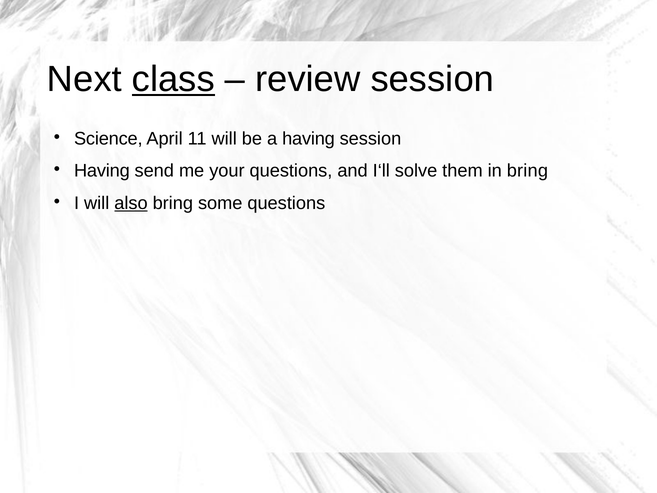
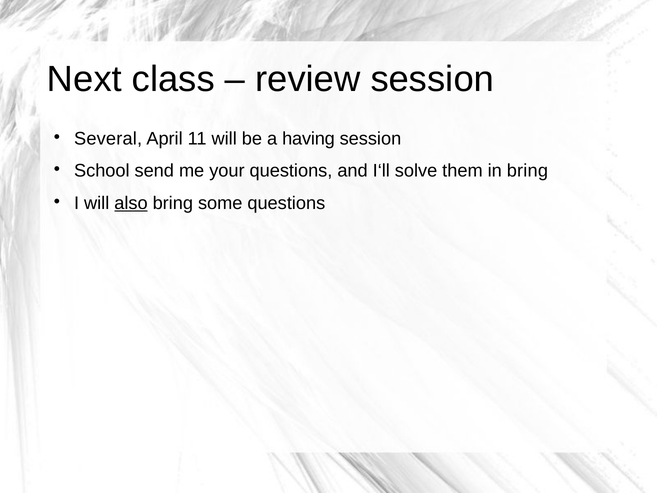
class underline: present -> none
Science: Science -> Several
Having at (102, 171): Having -> School
